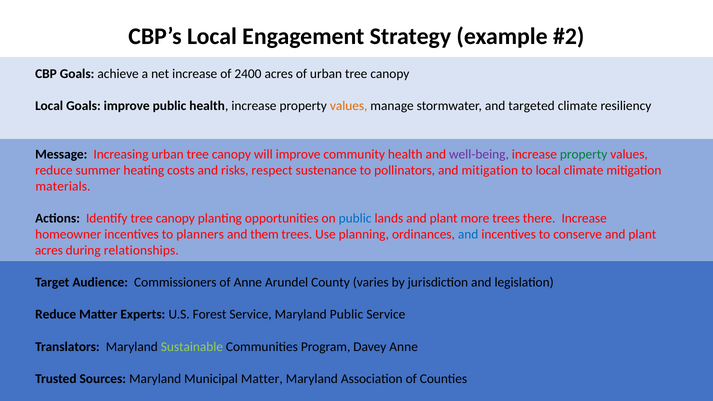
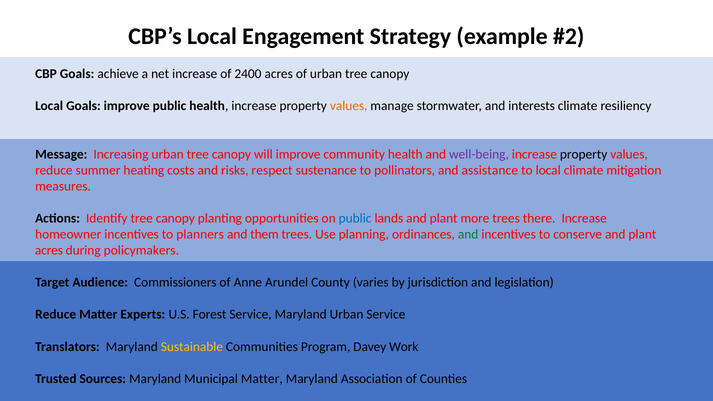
targeted: targeted -> interests
property at (584, 154) colour: green -> black
and mitigation: mitigation -> assistance
materials: materials -> measures
and at (468, 234) colour: blue -> green
relationships: relationships -> policymakers
Maryland Public: Public -> Urban
Sustainable colour: light green -> yellow
Davey Anne: Anne -> Work
